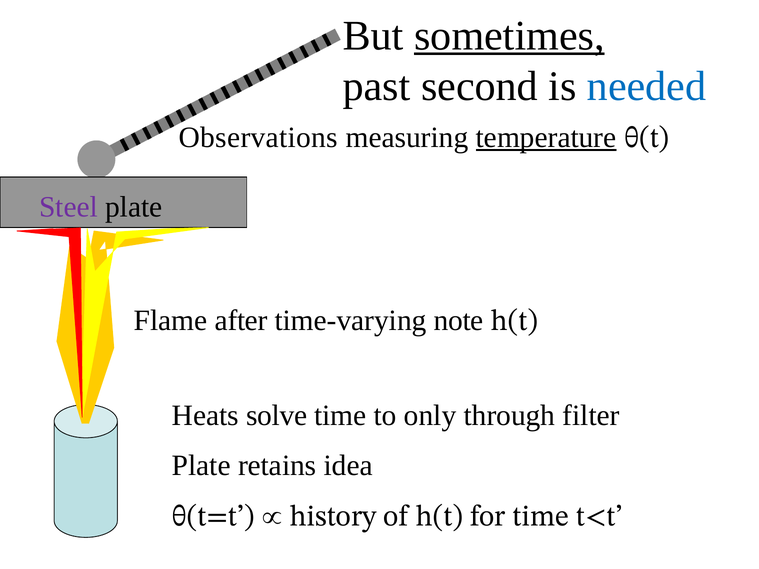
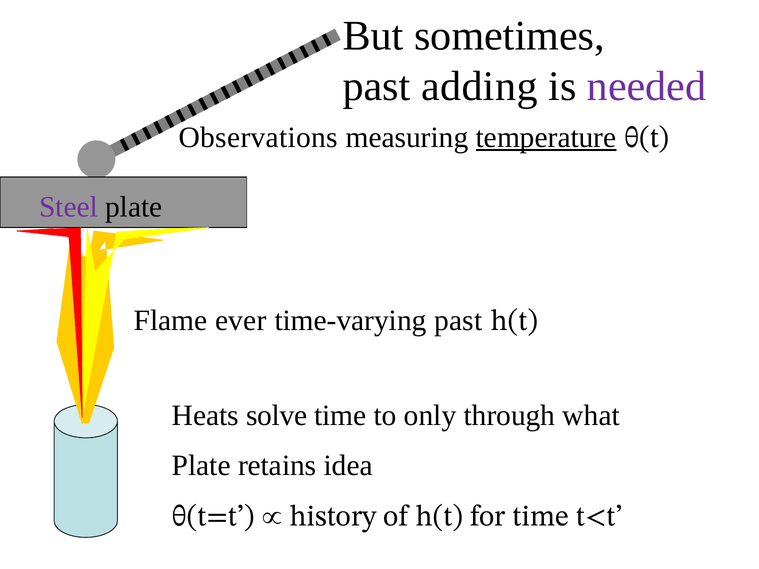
sometimes underline: present -> none
second: second -> adding
needed colour: blue -> purple
after: after -> ever
time-varying note: note -> past
filter: filter -> what
